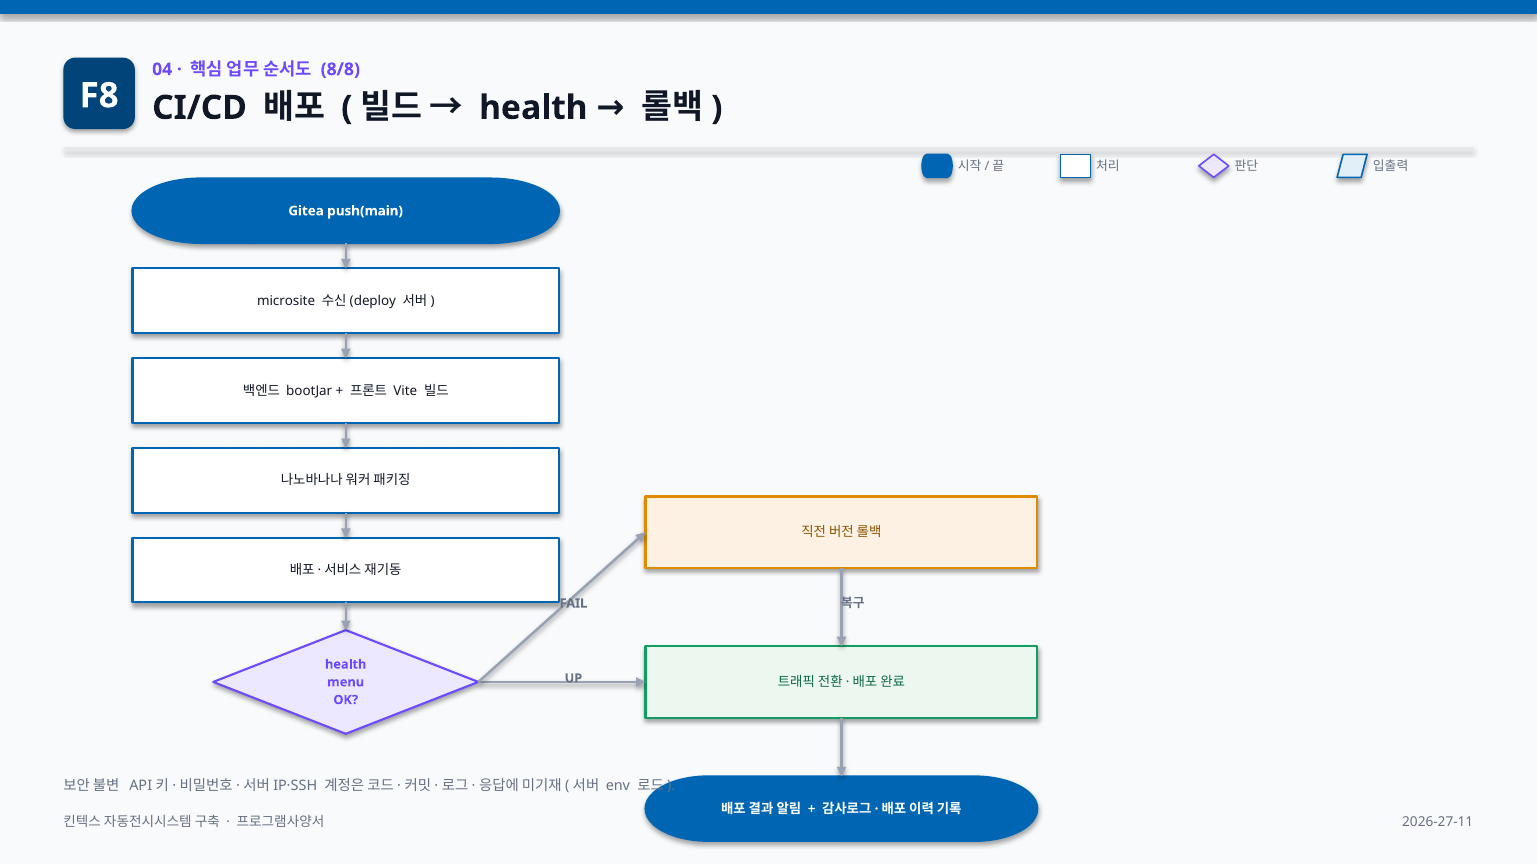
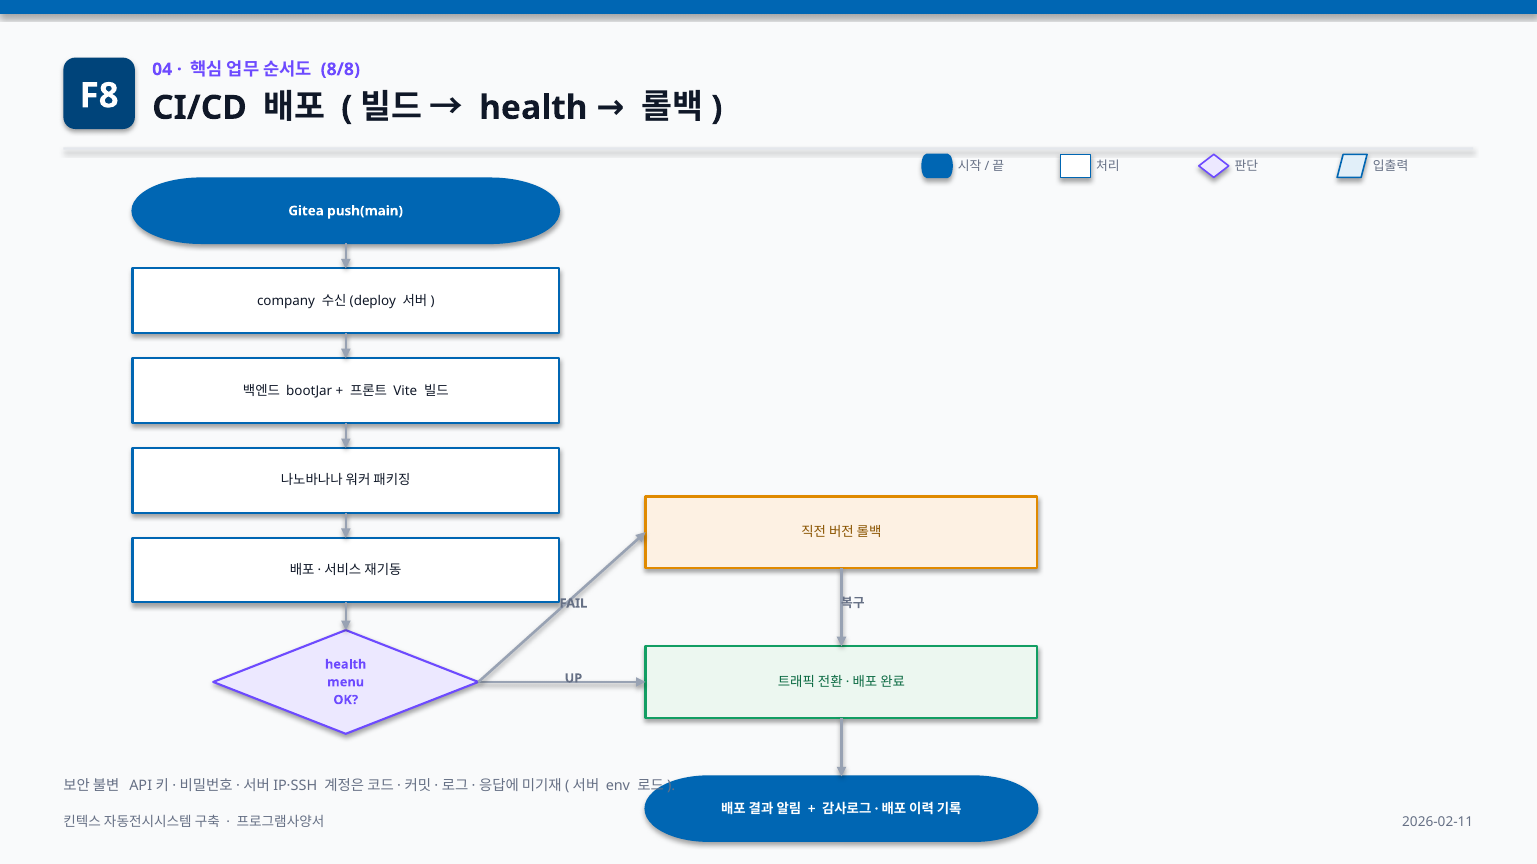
microsite: microsite -> company
2026-27-11: 2026-27-11 -> 2026-02-11
